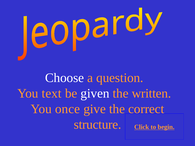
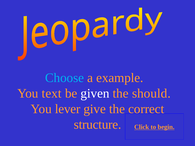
Choose colour: white -> light blue
question: question -> example
written: written -> should
once: once -> lever
